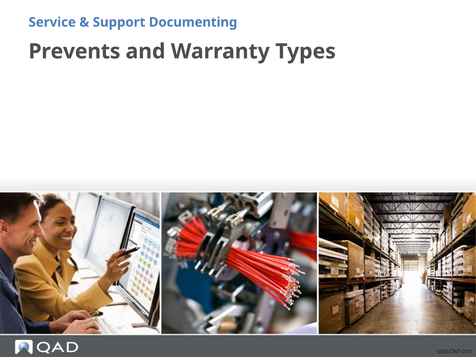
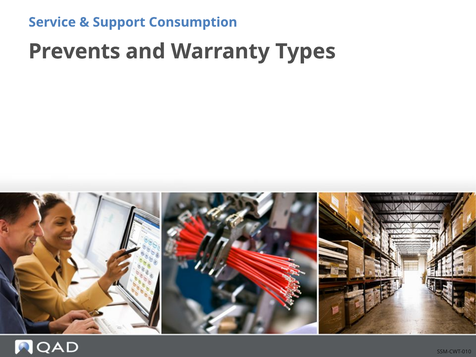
Documenting: Documenting -> Consumption
